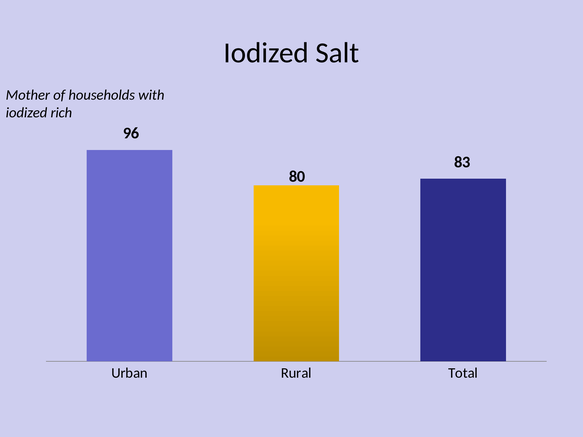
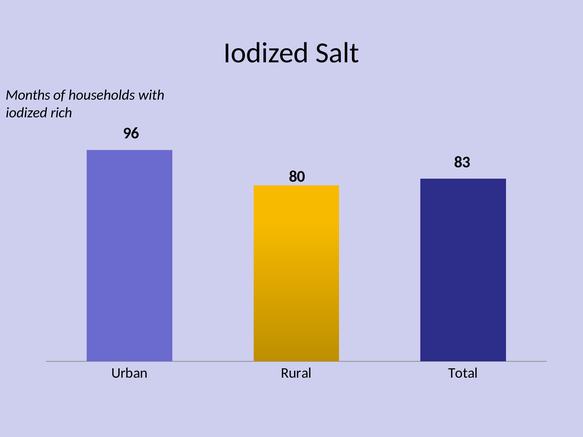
Mother: Mother -> Months
